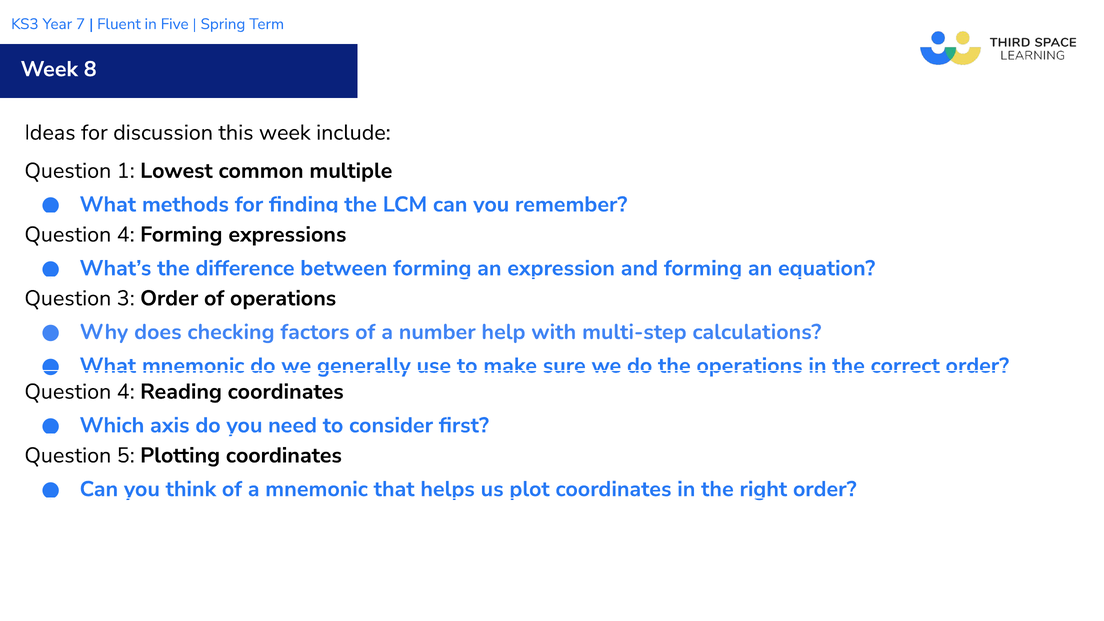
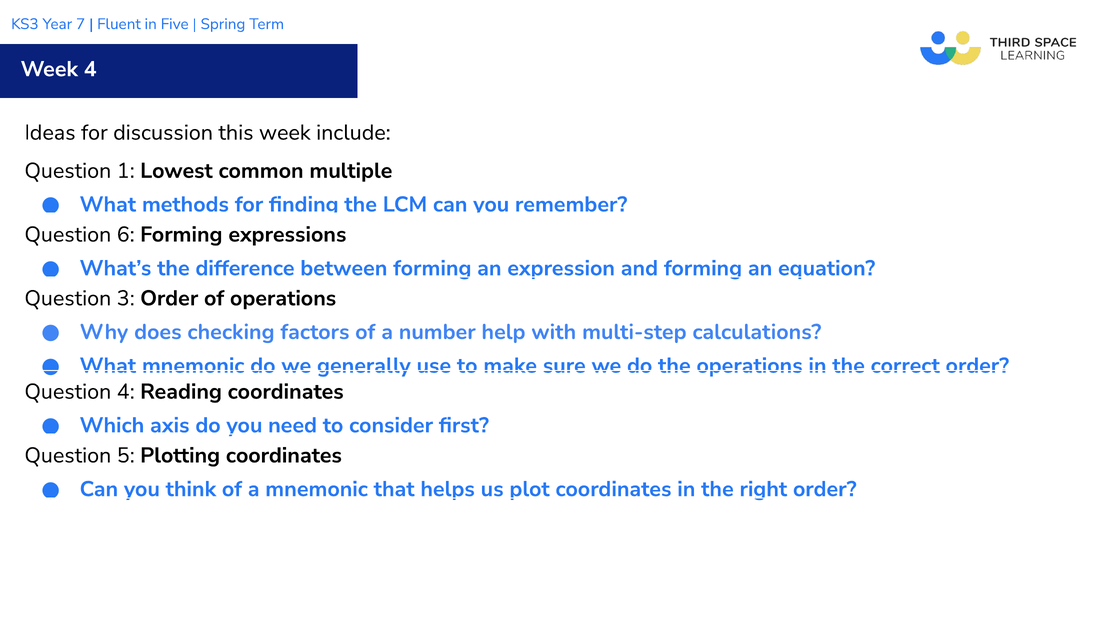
Week 8: 8 -> 4
4 at (126, 234): 4 -> 6
